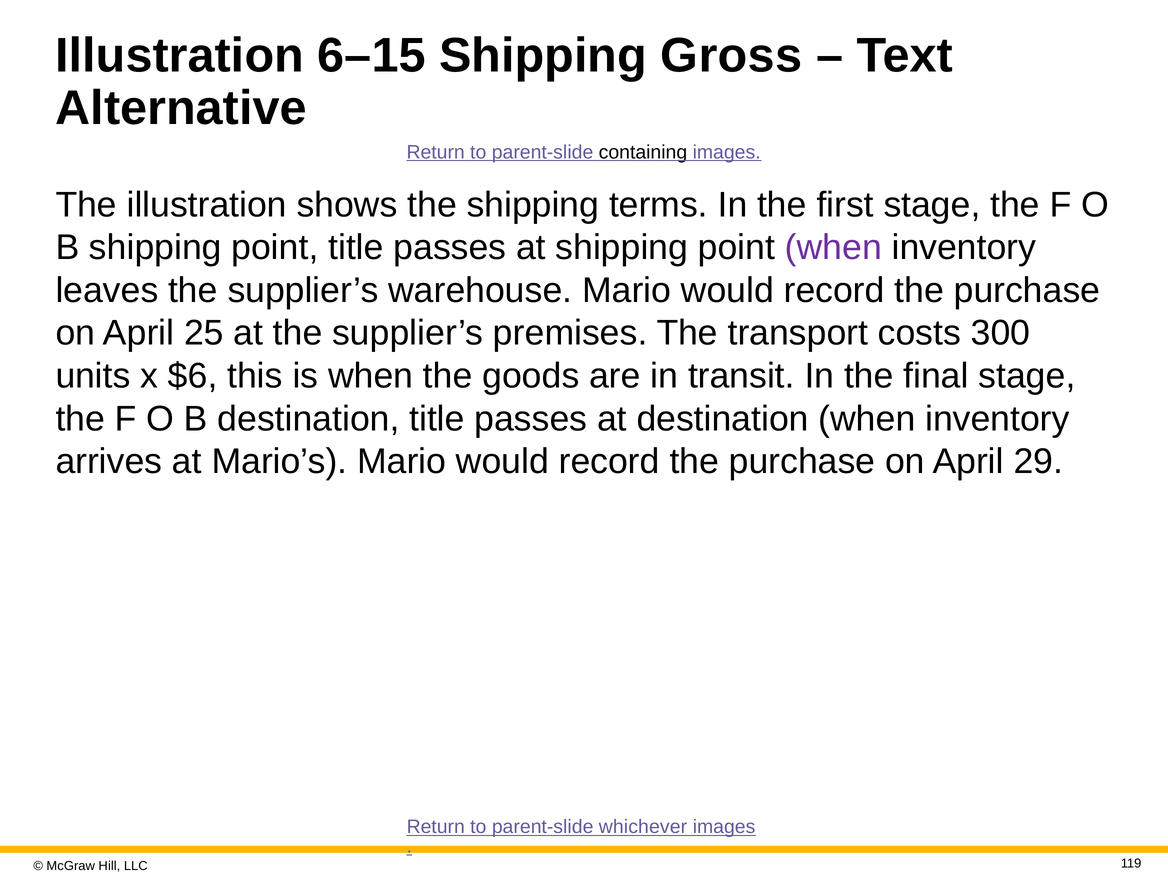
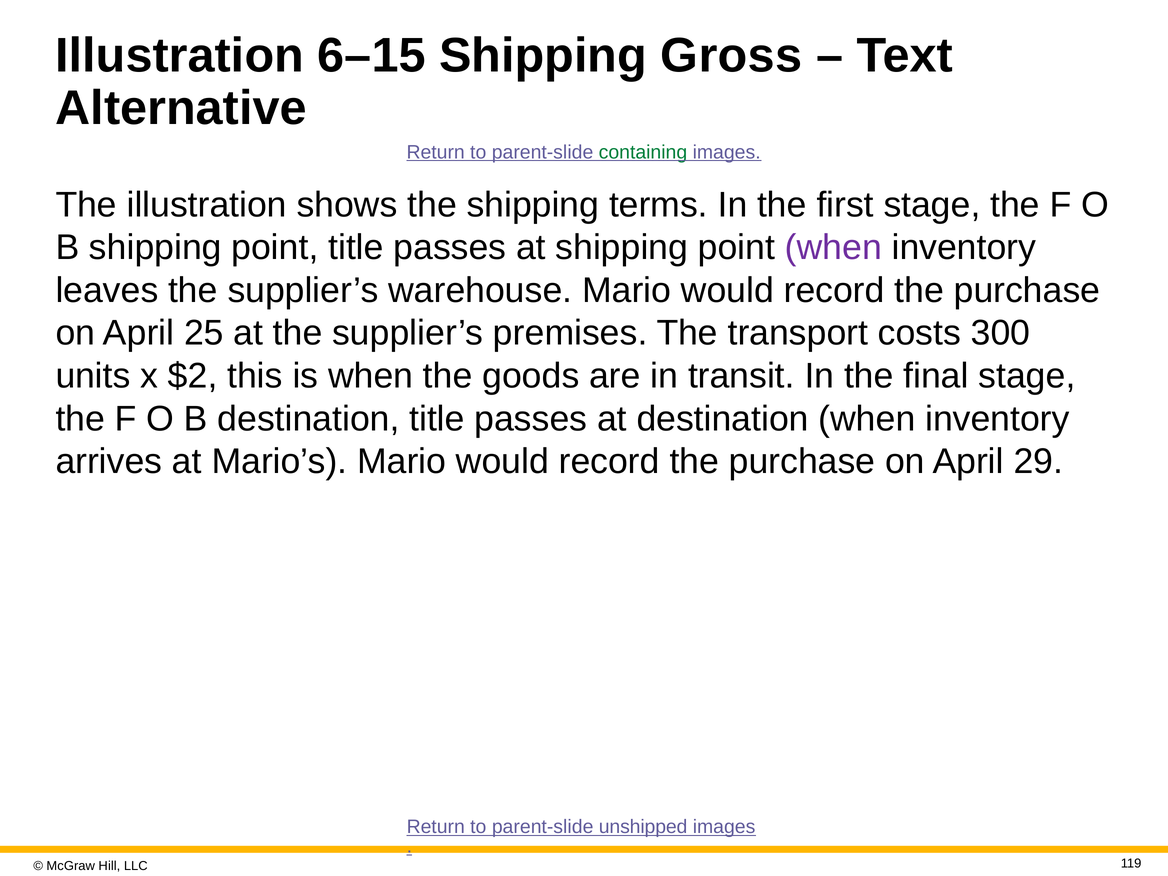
containing colour: black -> green
$6: $6 -> $2
whichever: whichever -> unshipped
